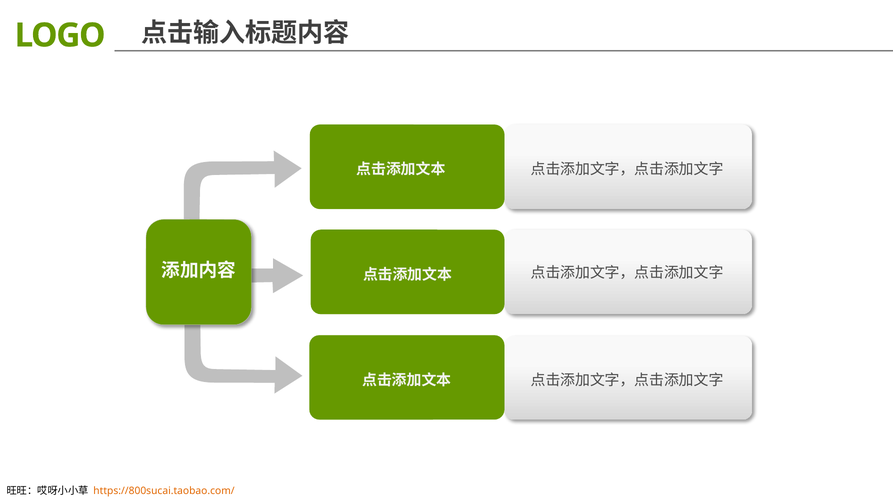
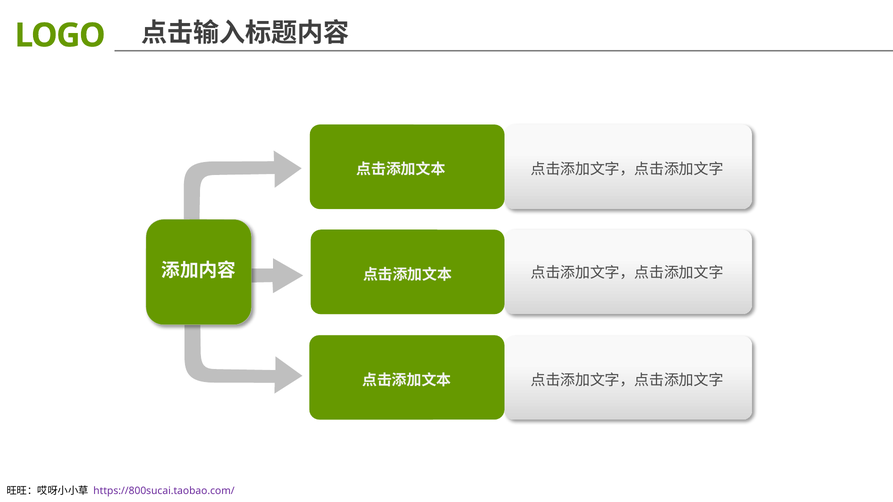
https://800sucai.taobao.com/ colour: orange -> purple
